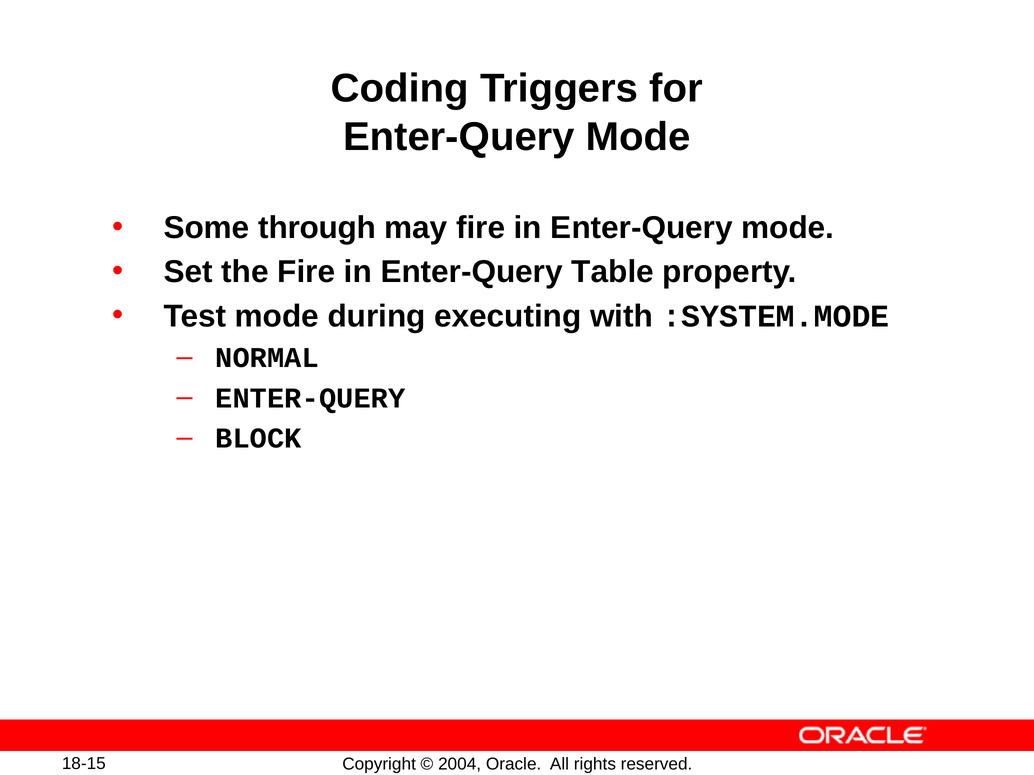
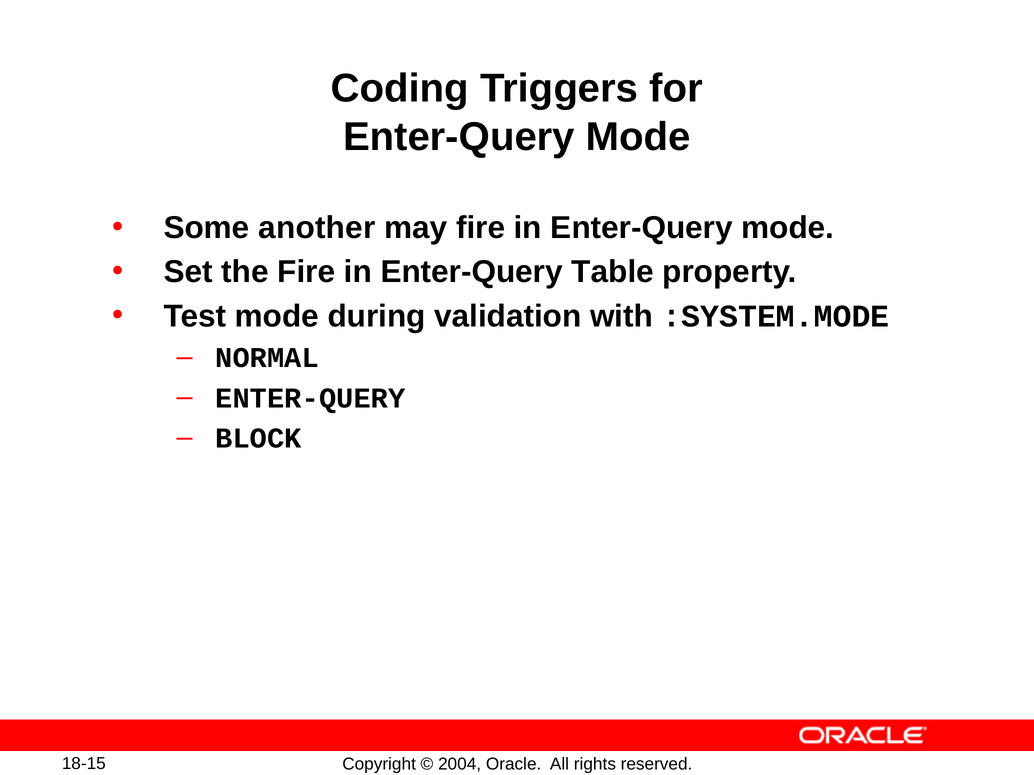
through: through -> another
executing: executing -> validation
